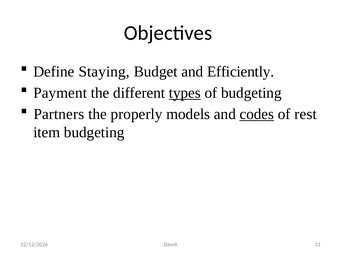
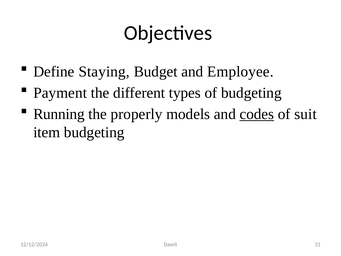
Efficiently: Efficiently -> Employee
types underline: present -> none
Partners: Partners -> Running
rest: rest -> suit
